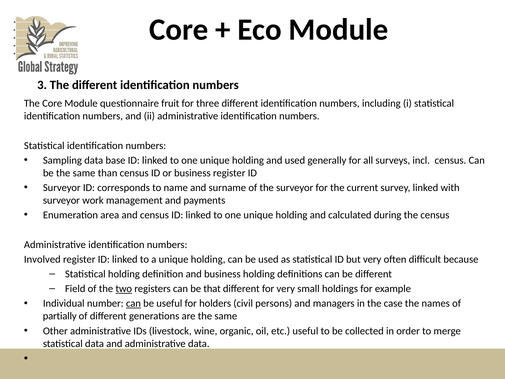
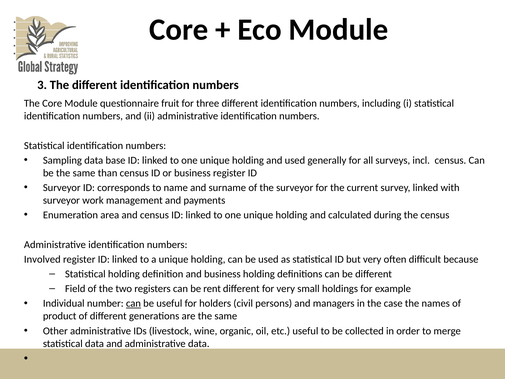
two underline: present -> none
that: that -> rent
partially: partially -> product
